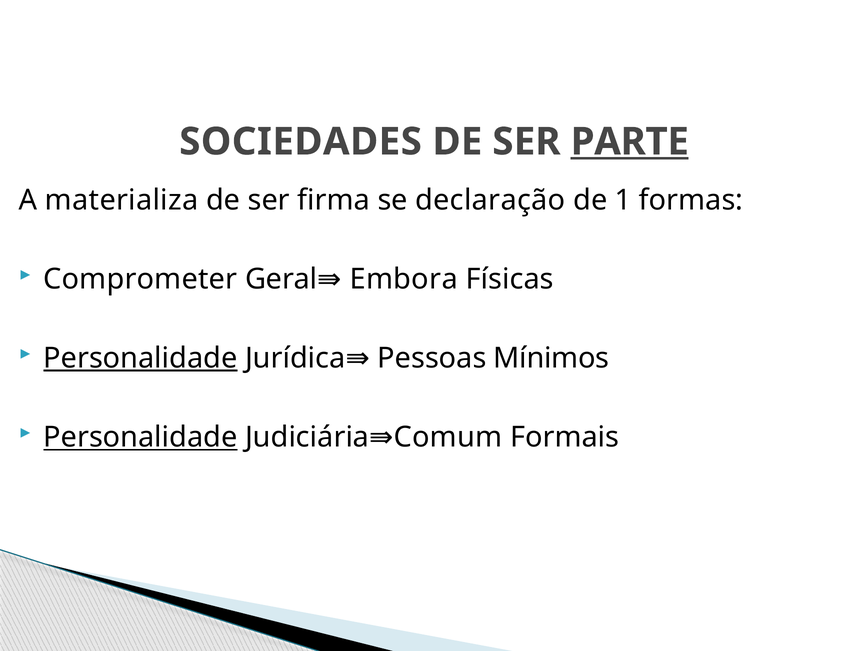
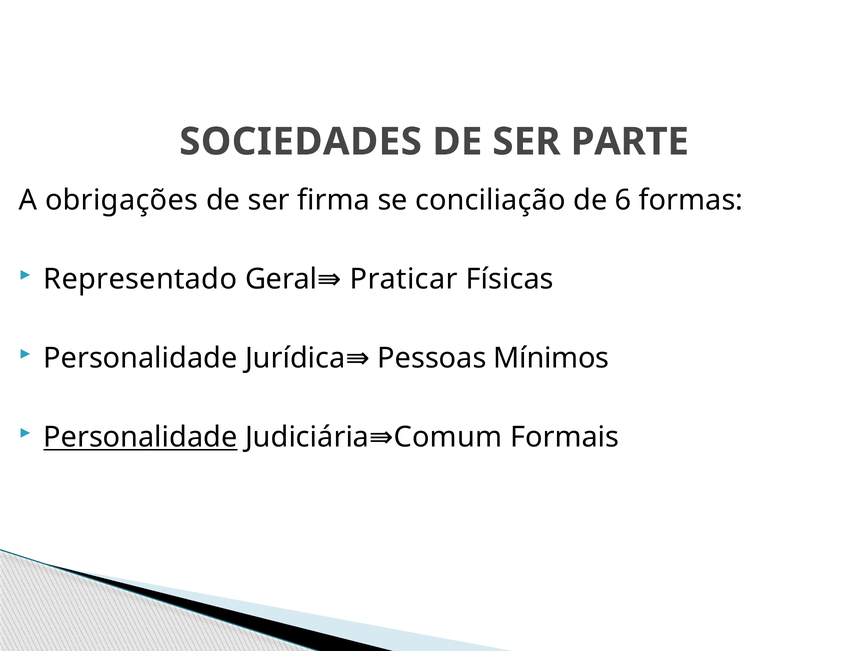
PARTE underline: present -> none
materializa: materializa -> obrigações
declaração: declaração -> conciliação
1: 1 -> 6
Comprometer: Comprometer -> Representado
Embora: Embora -> Praticar
Personalidade at (140, 358) underline: present -> none
